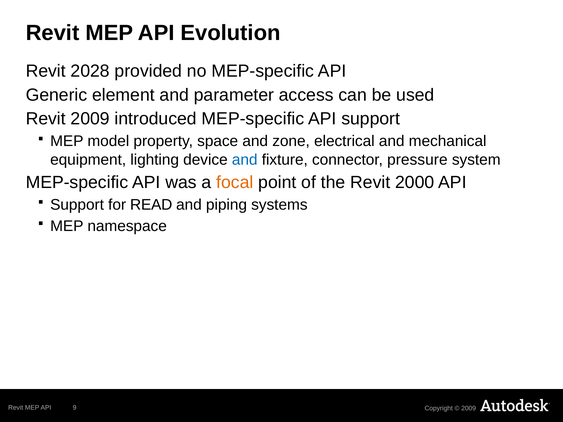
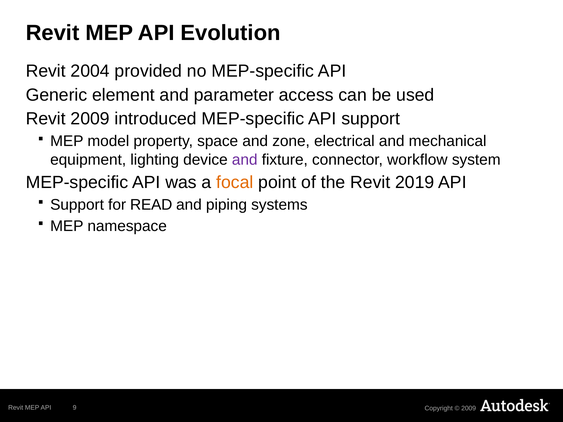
2028: 2028 -> 2004
and at (245, 160) colour: blue -> purple
pressure: pressure -> workflow
2000: 2000 -> 2019
